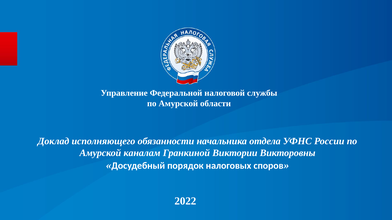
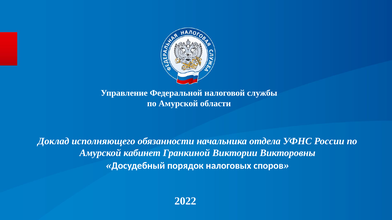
каналам: каналам -> кабинет
